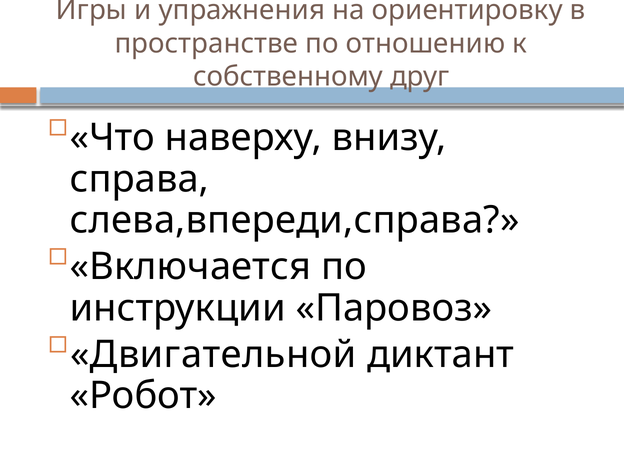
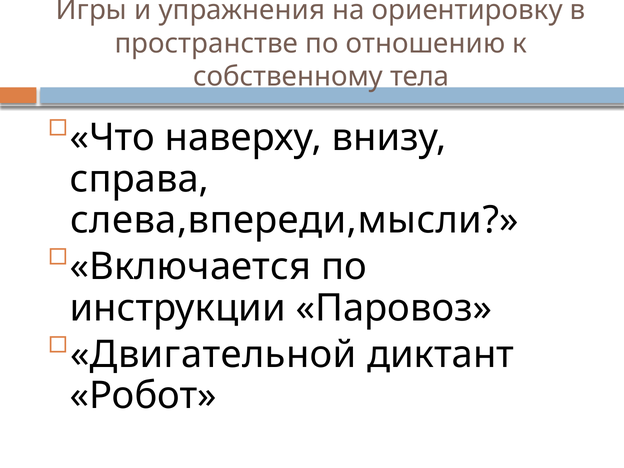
друг: друг -> тела
слева,впереди,справа: слева,впереди,справа -> слева,впереди,мысли
